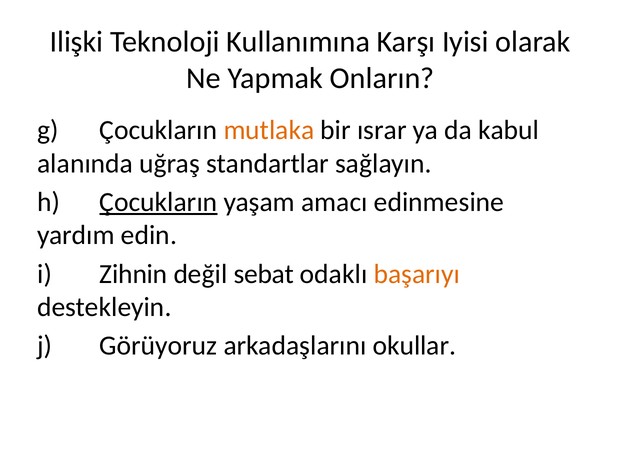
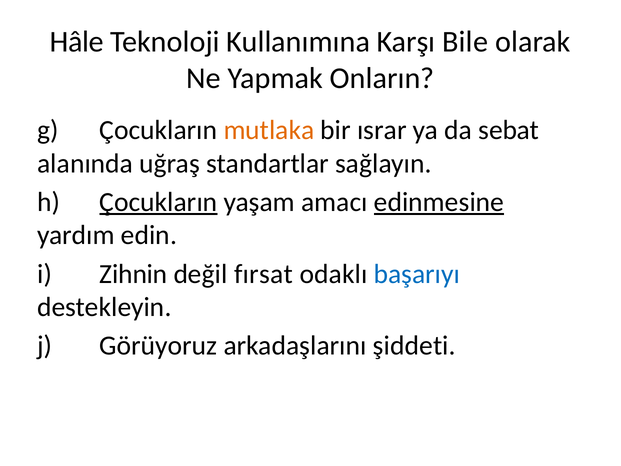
Ilişki: Ilişki -> Hâle
Iyisi: Iyisi -> Bile
kabul: kabul -> sebat
edinmesine underline: none -> present
sebat: sebat -> fırsat
başarıyı colour: orange -> blue
okullar: okullar -> şiddeti
